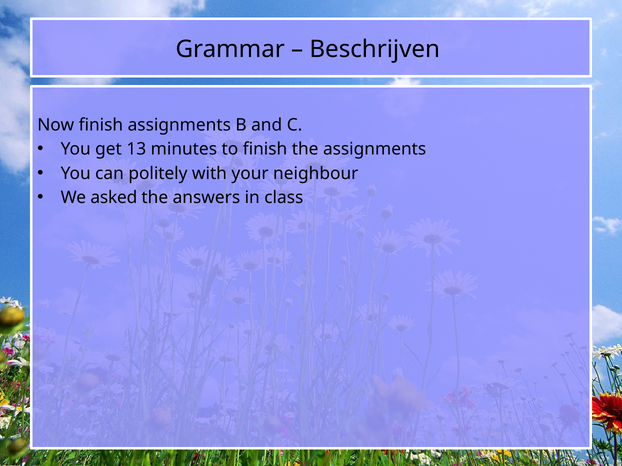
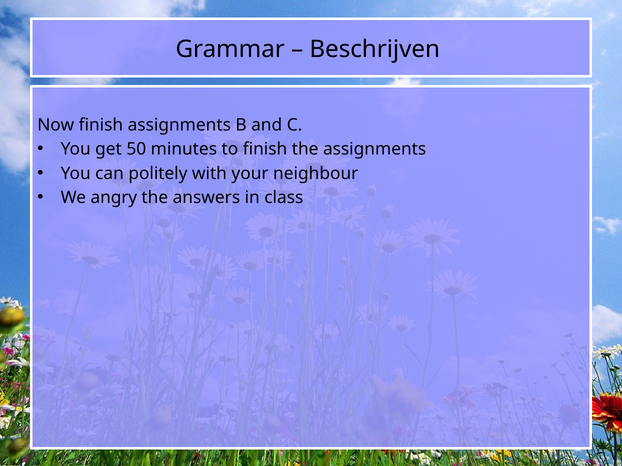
13: 13 -> 50
asked: asked -> angry
